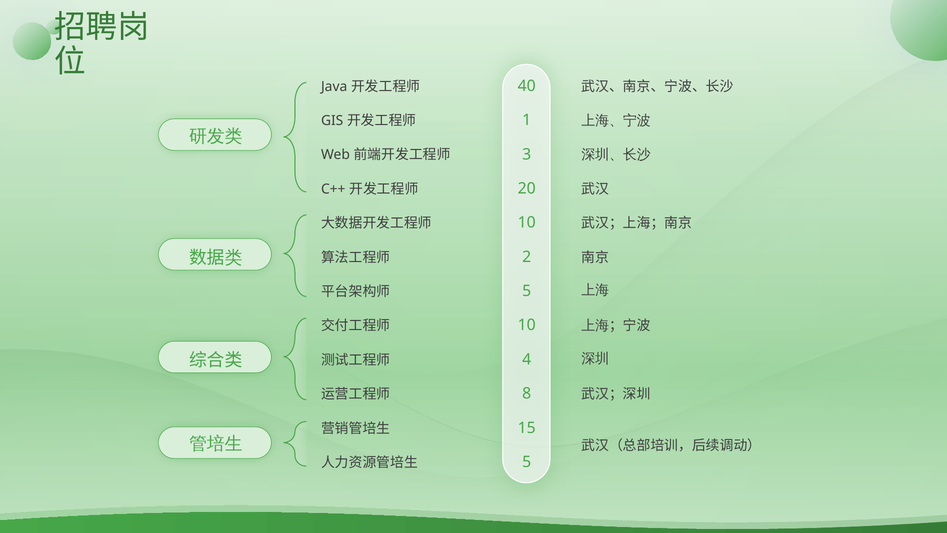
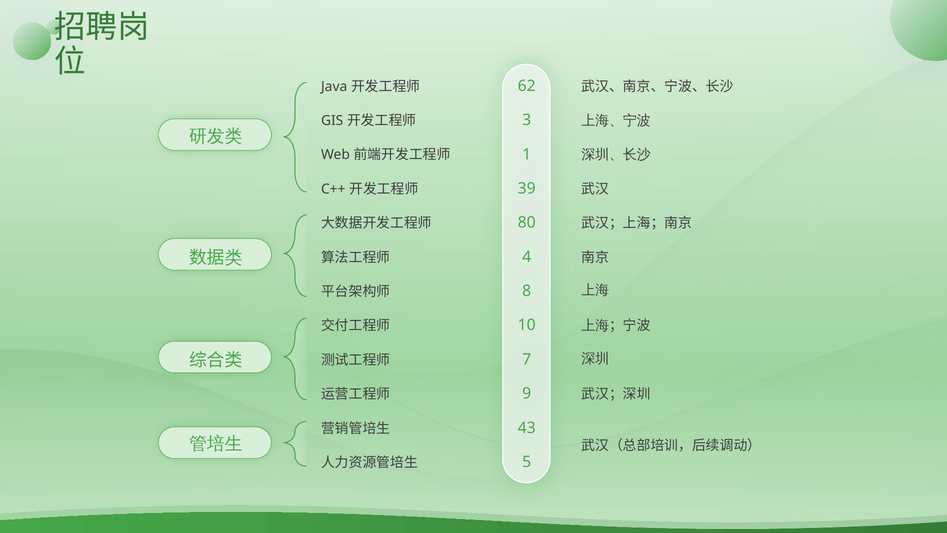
40: 40 -> 62
1: 1 -> 3
3: 3 -> 1
20: 20 -> 39
10 at (527, 223): 10 -> 80
2: 2 -> 4
5 at (527, 291): 5 -> 8
4: 4 -> 7
8: 8 -> 9
15: 15 -> 43
